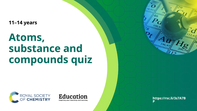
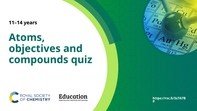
substance: substance -> objectives
